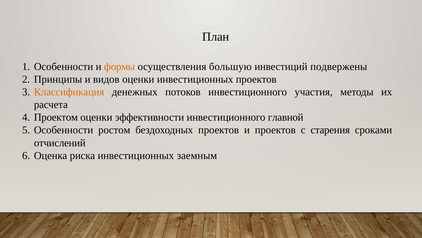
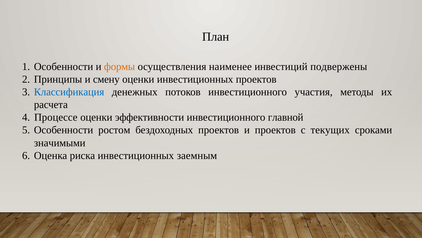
большую: большую -> наименее
видов: видов -> смену
Классификация colour: orange -> blue
Проектом: Проектом -> Процессе
старения: старения -> текущих
отчислений: отчислений -> значимыми
